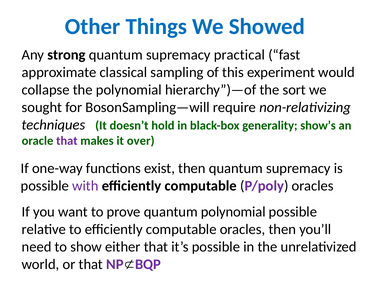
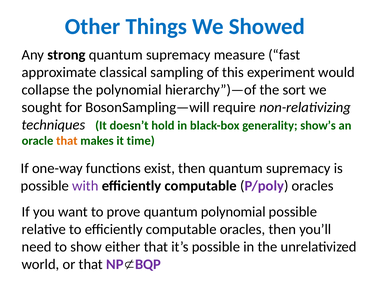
practical: practical -> measure
that at (67, 141) colour: purple -> orange
over: over -> time
